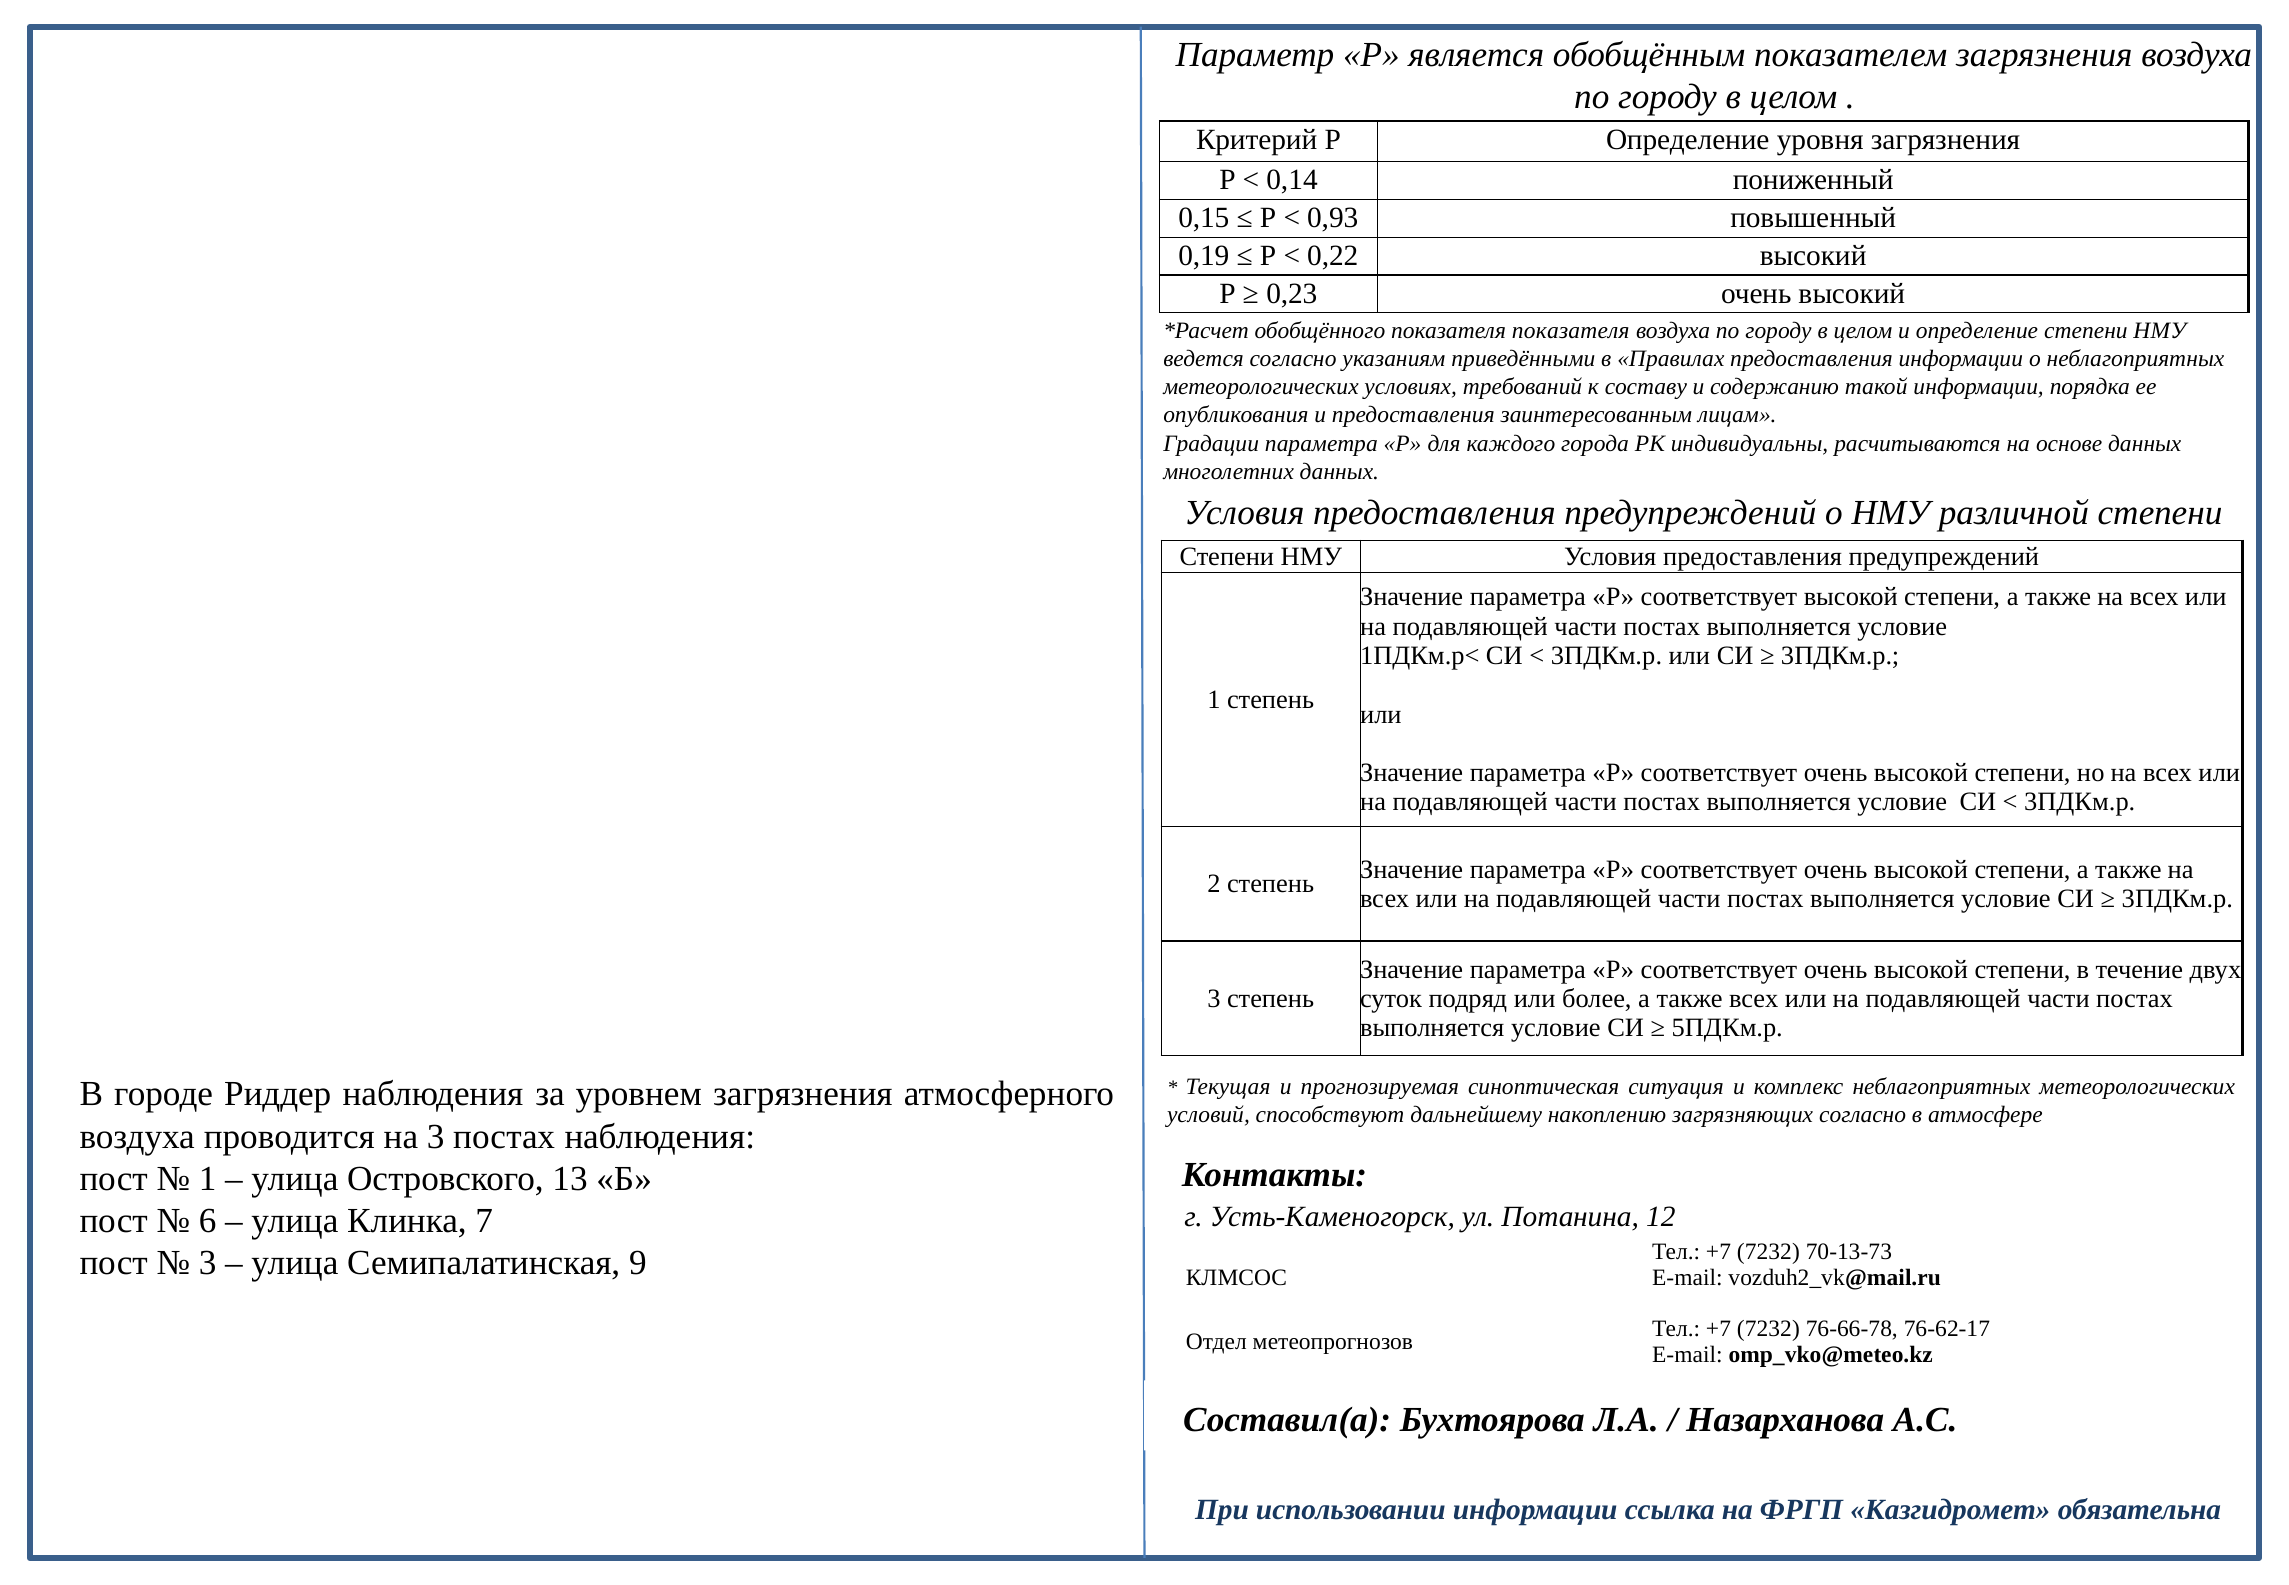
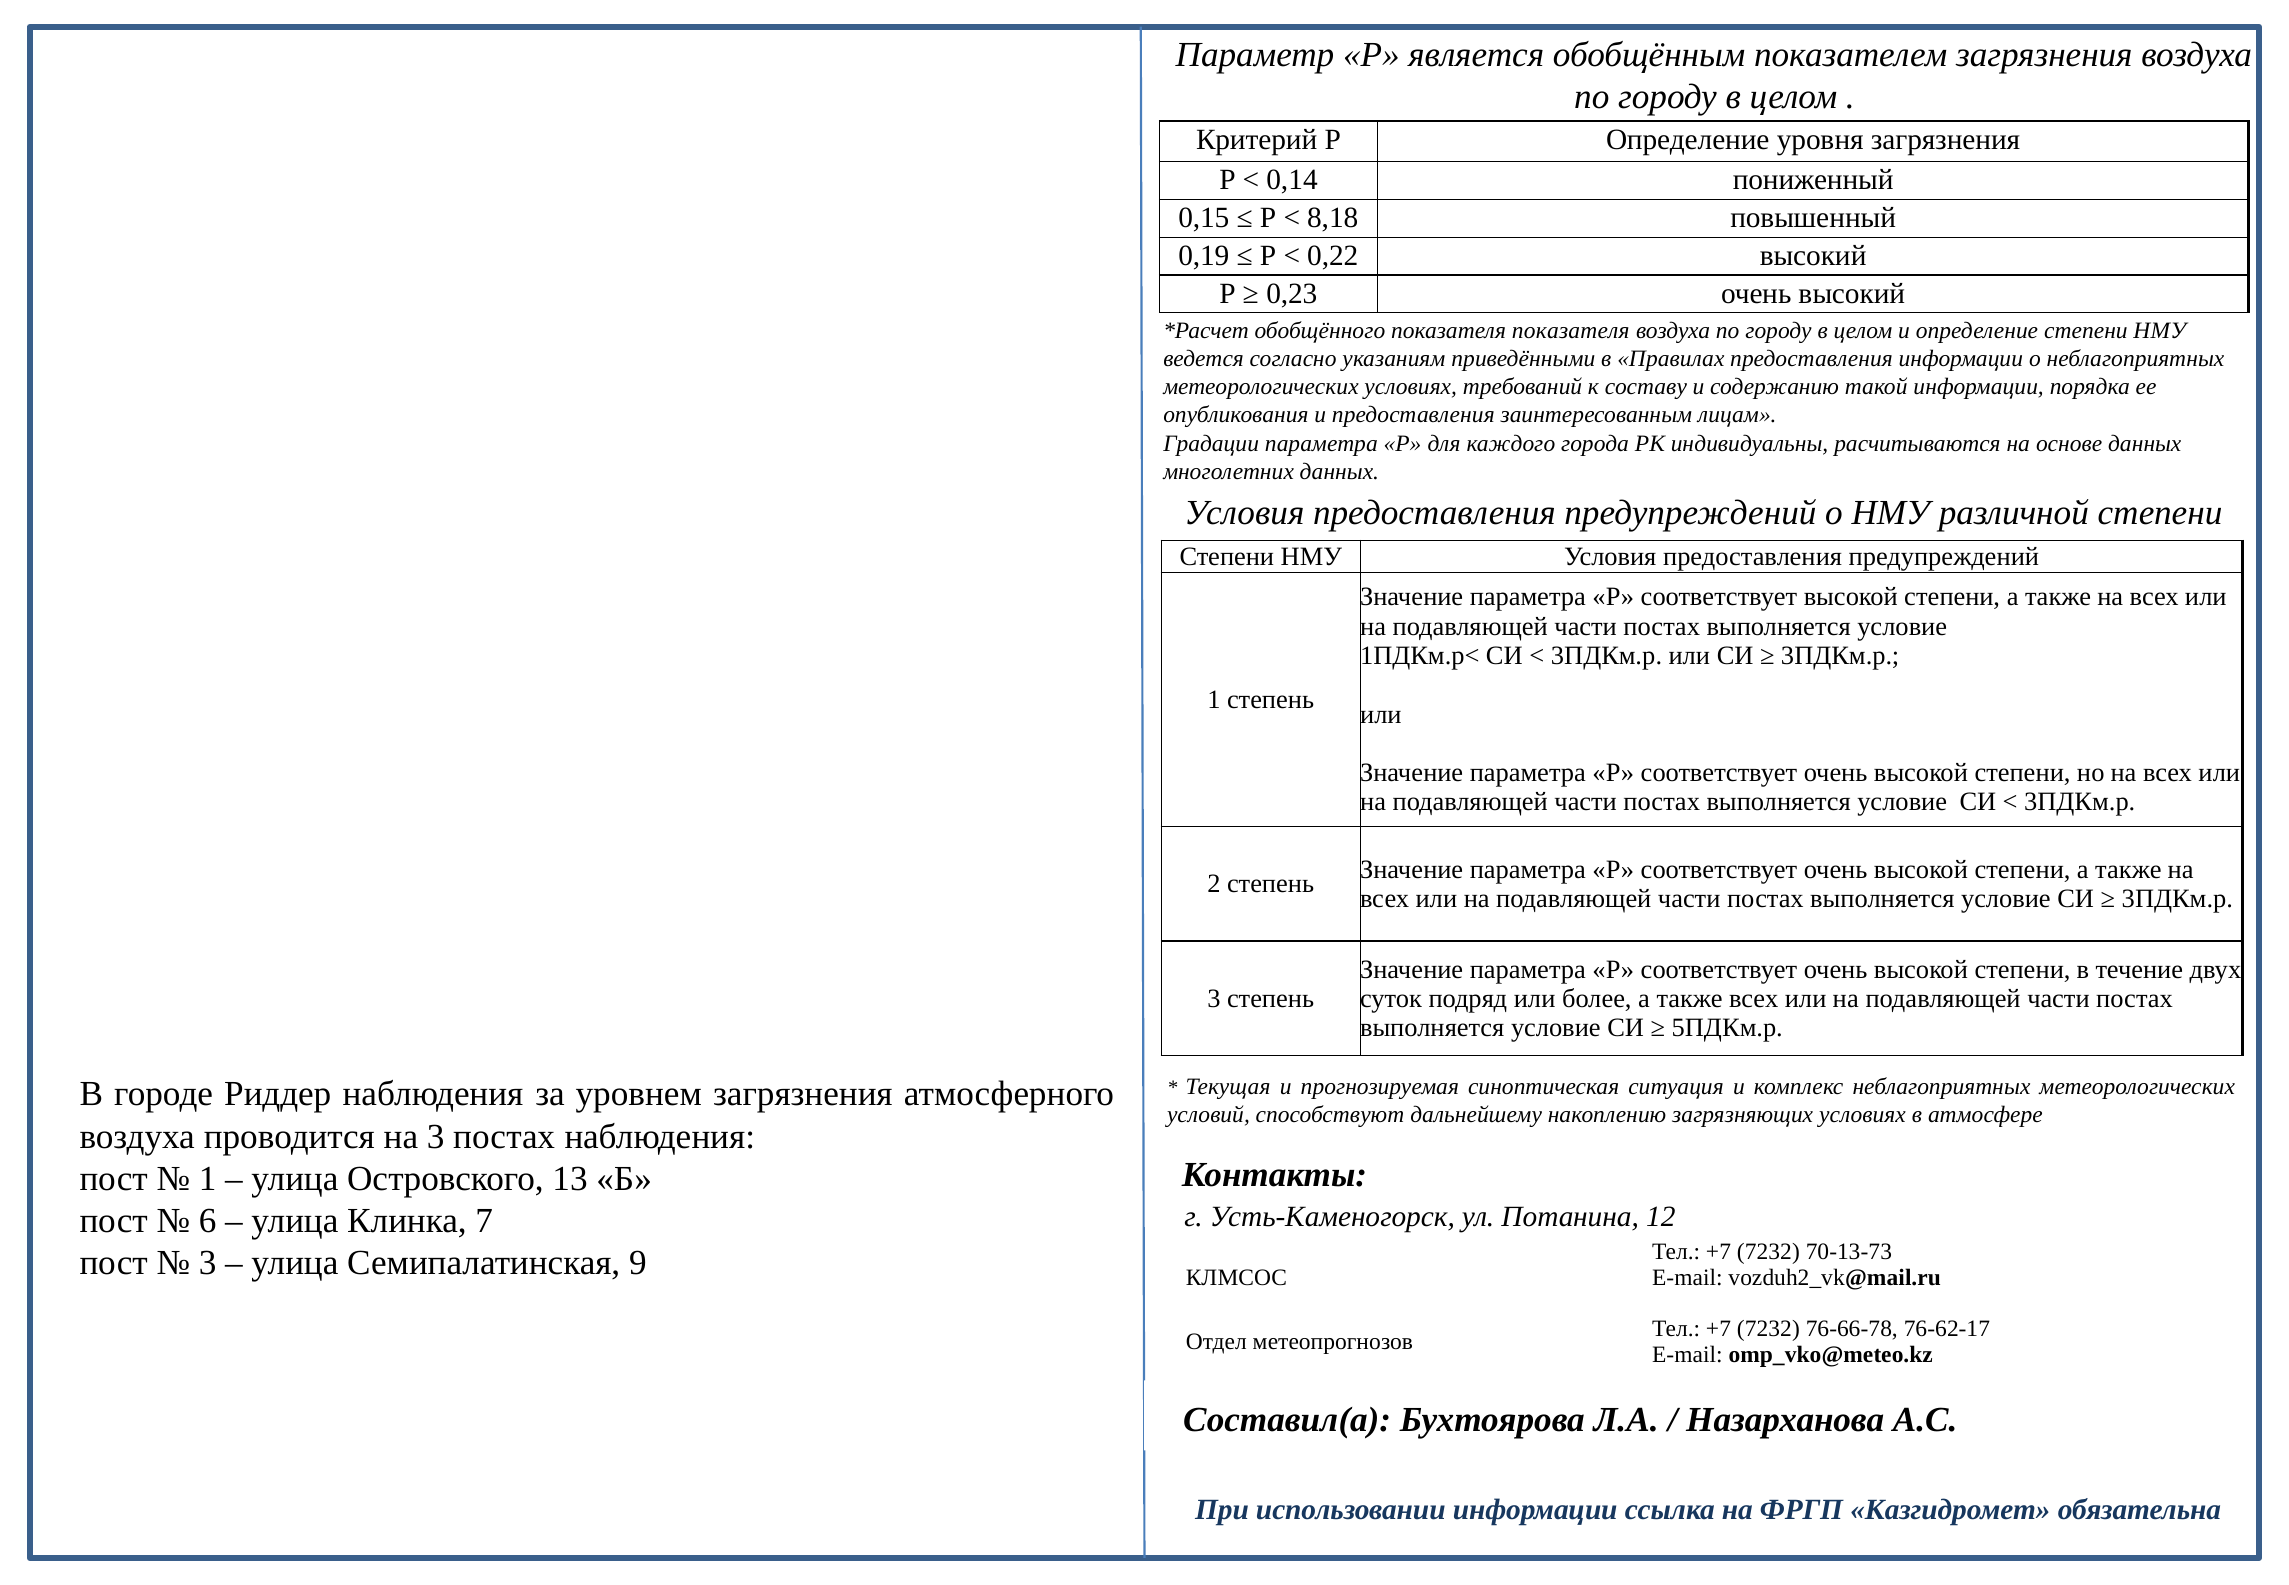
0,93: 0,93 -> 8,18
загрязняющих согласно: согласно -> условиях
